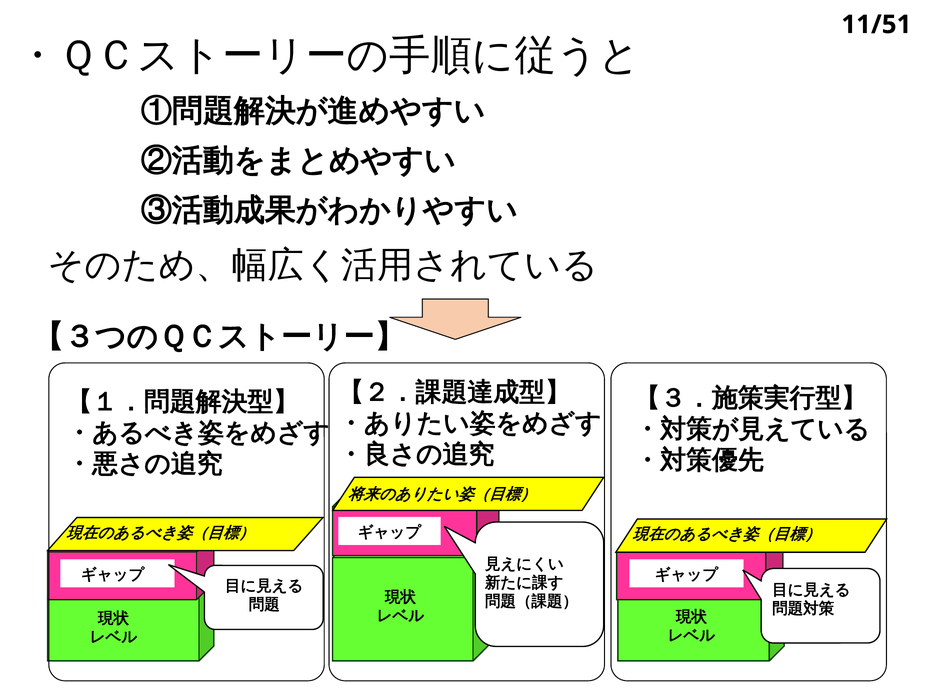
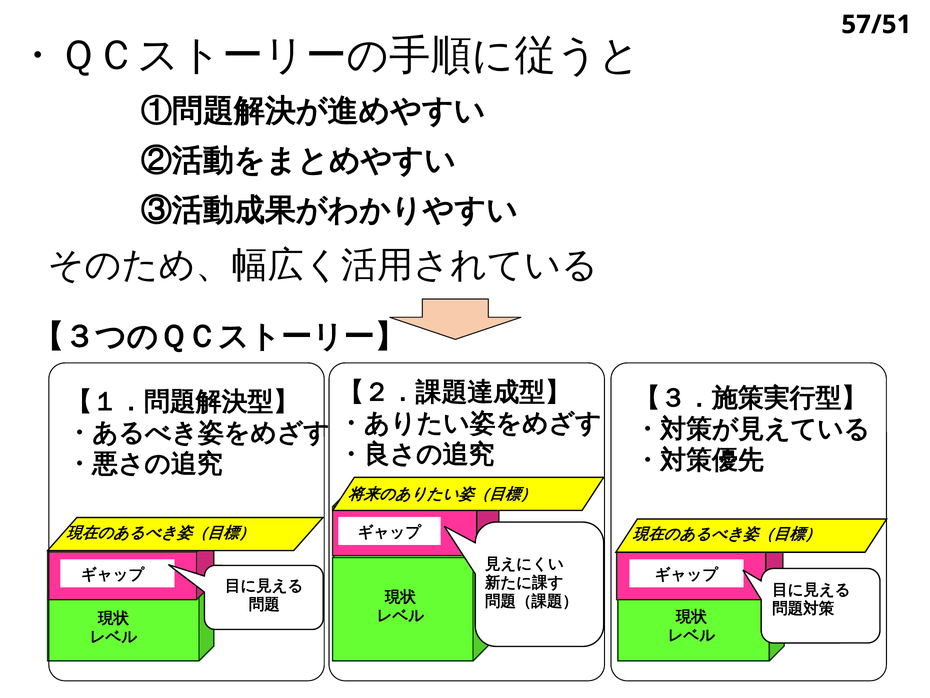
11/51: 11/51 -> 57/51
